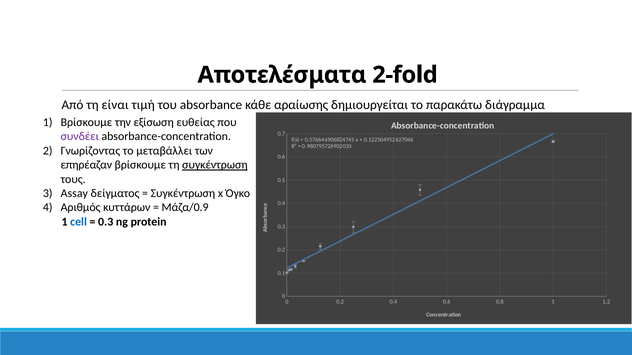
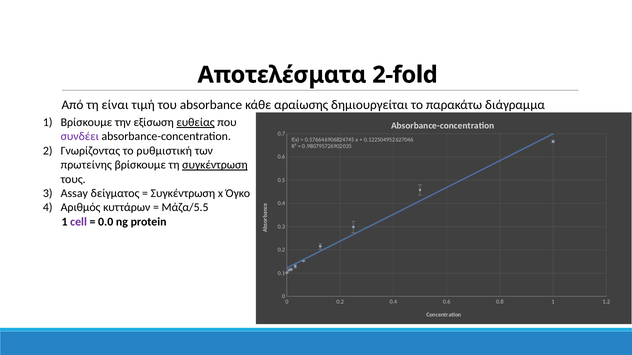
ευθείας underline: none -> present
μεταβάλλει: μεταβάλλει -> ρυθμιστική
επηρέαζαν: επηρέαζαν -> πρωτείνης
Μάζα/0.9: Μάζα/0.9 -> Μάζα/5.5
cell colour: blue -> purple
0.3 at (106, 222): 0.3 -> 0.0
